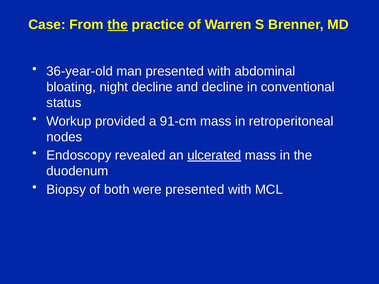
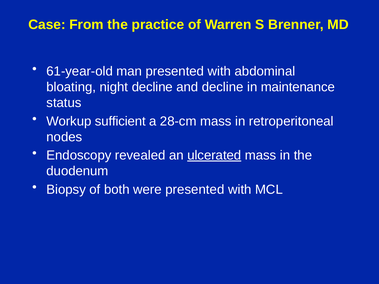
the at (118, 25) underline: present -> none
36-year-old: 36-year-old -> 61-year-old
conventional: conventional -> maintenance
provided: provided -> sufficient
91-cm: 91-cm -> 28-cm
